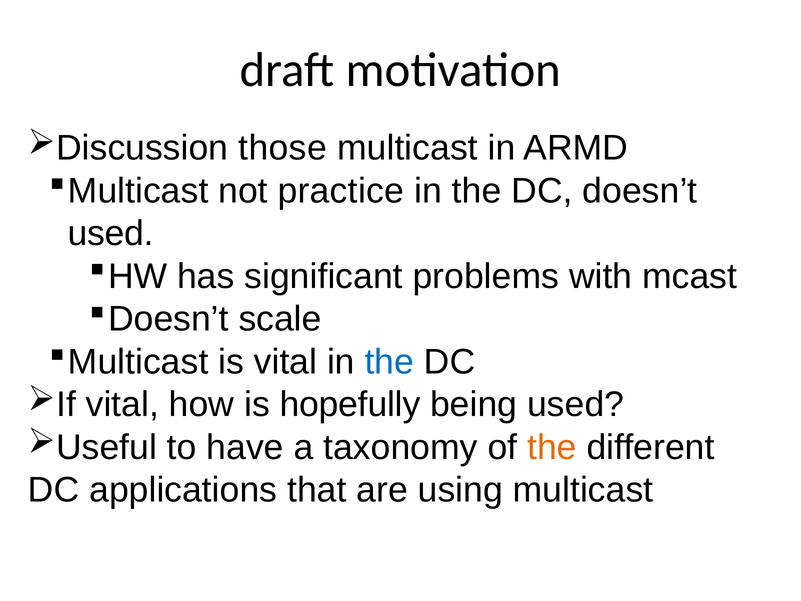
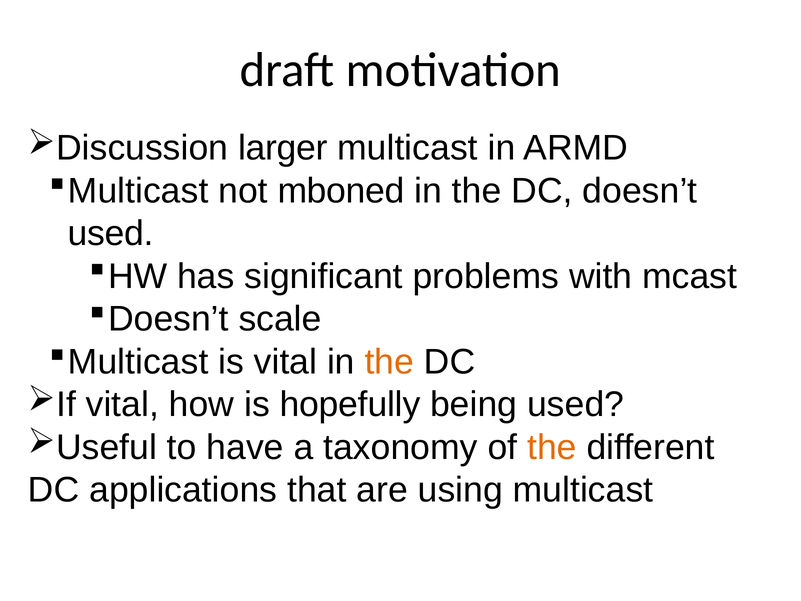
those: those -> larger
practice: practice -> mboned
the at (389, 362) colour: blue -> orange
